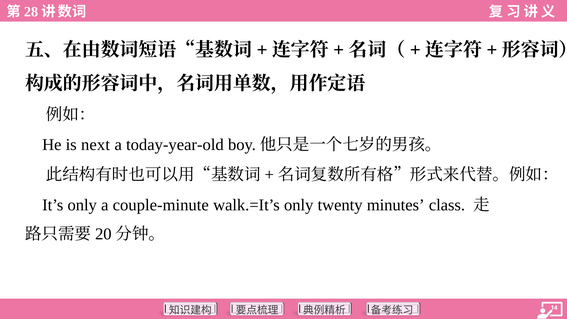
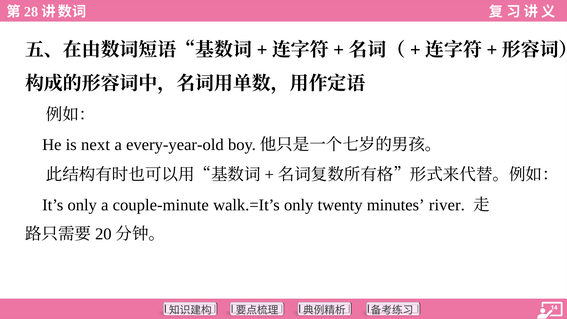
today-year-old: today-year-old -> every-year-old
class: class -> river
